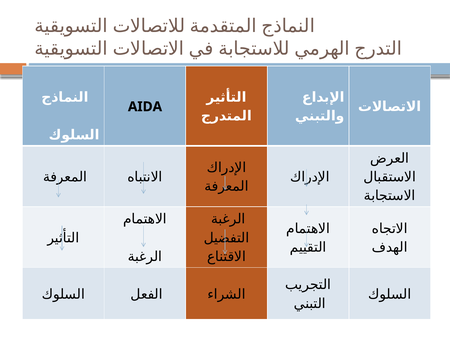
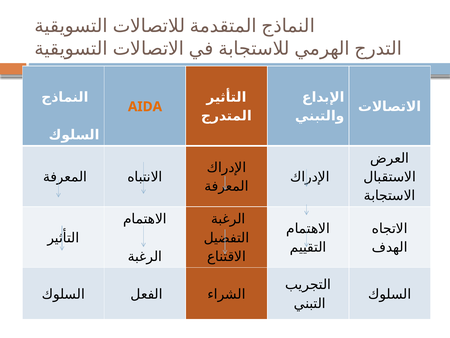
AIDA colour: black -> orange
